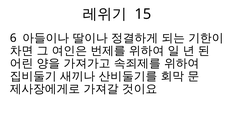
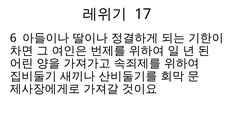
15: 15 -> 17
